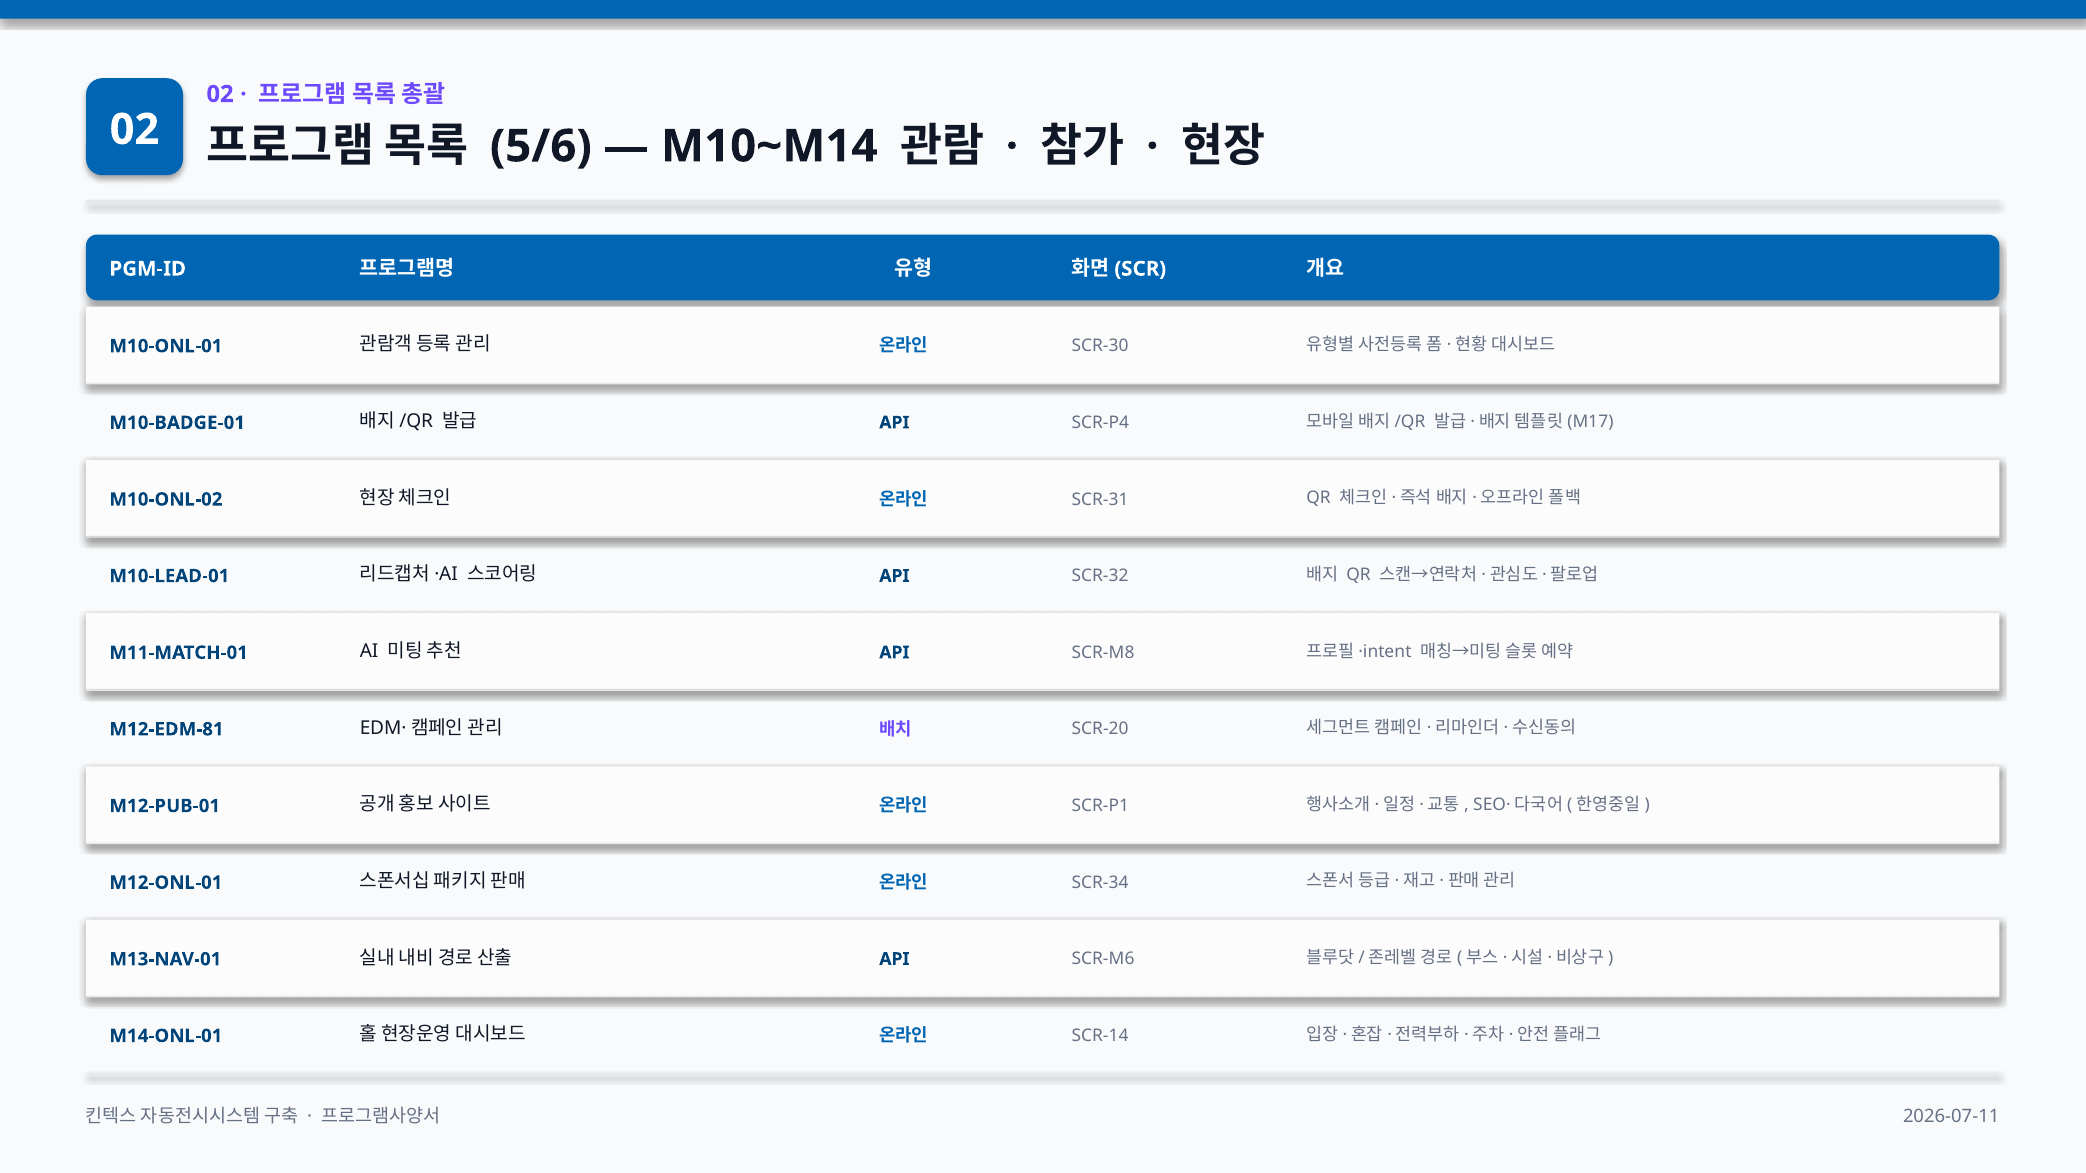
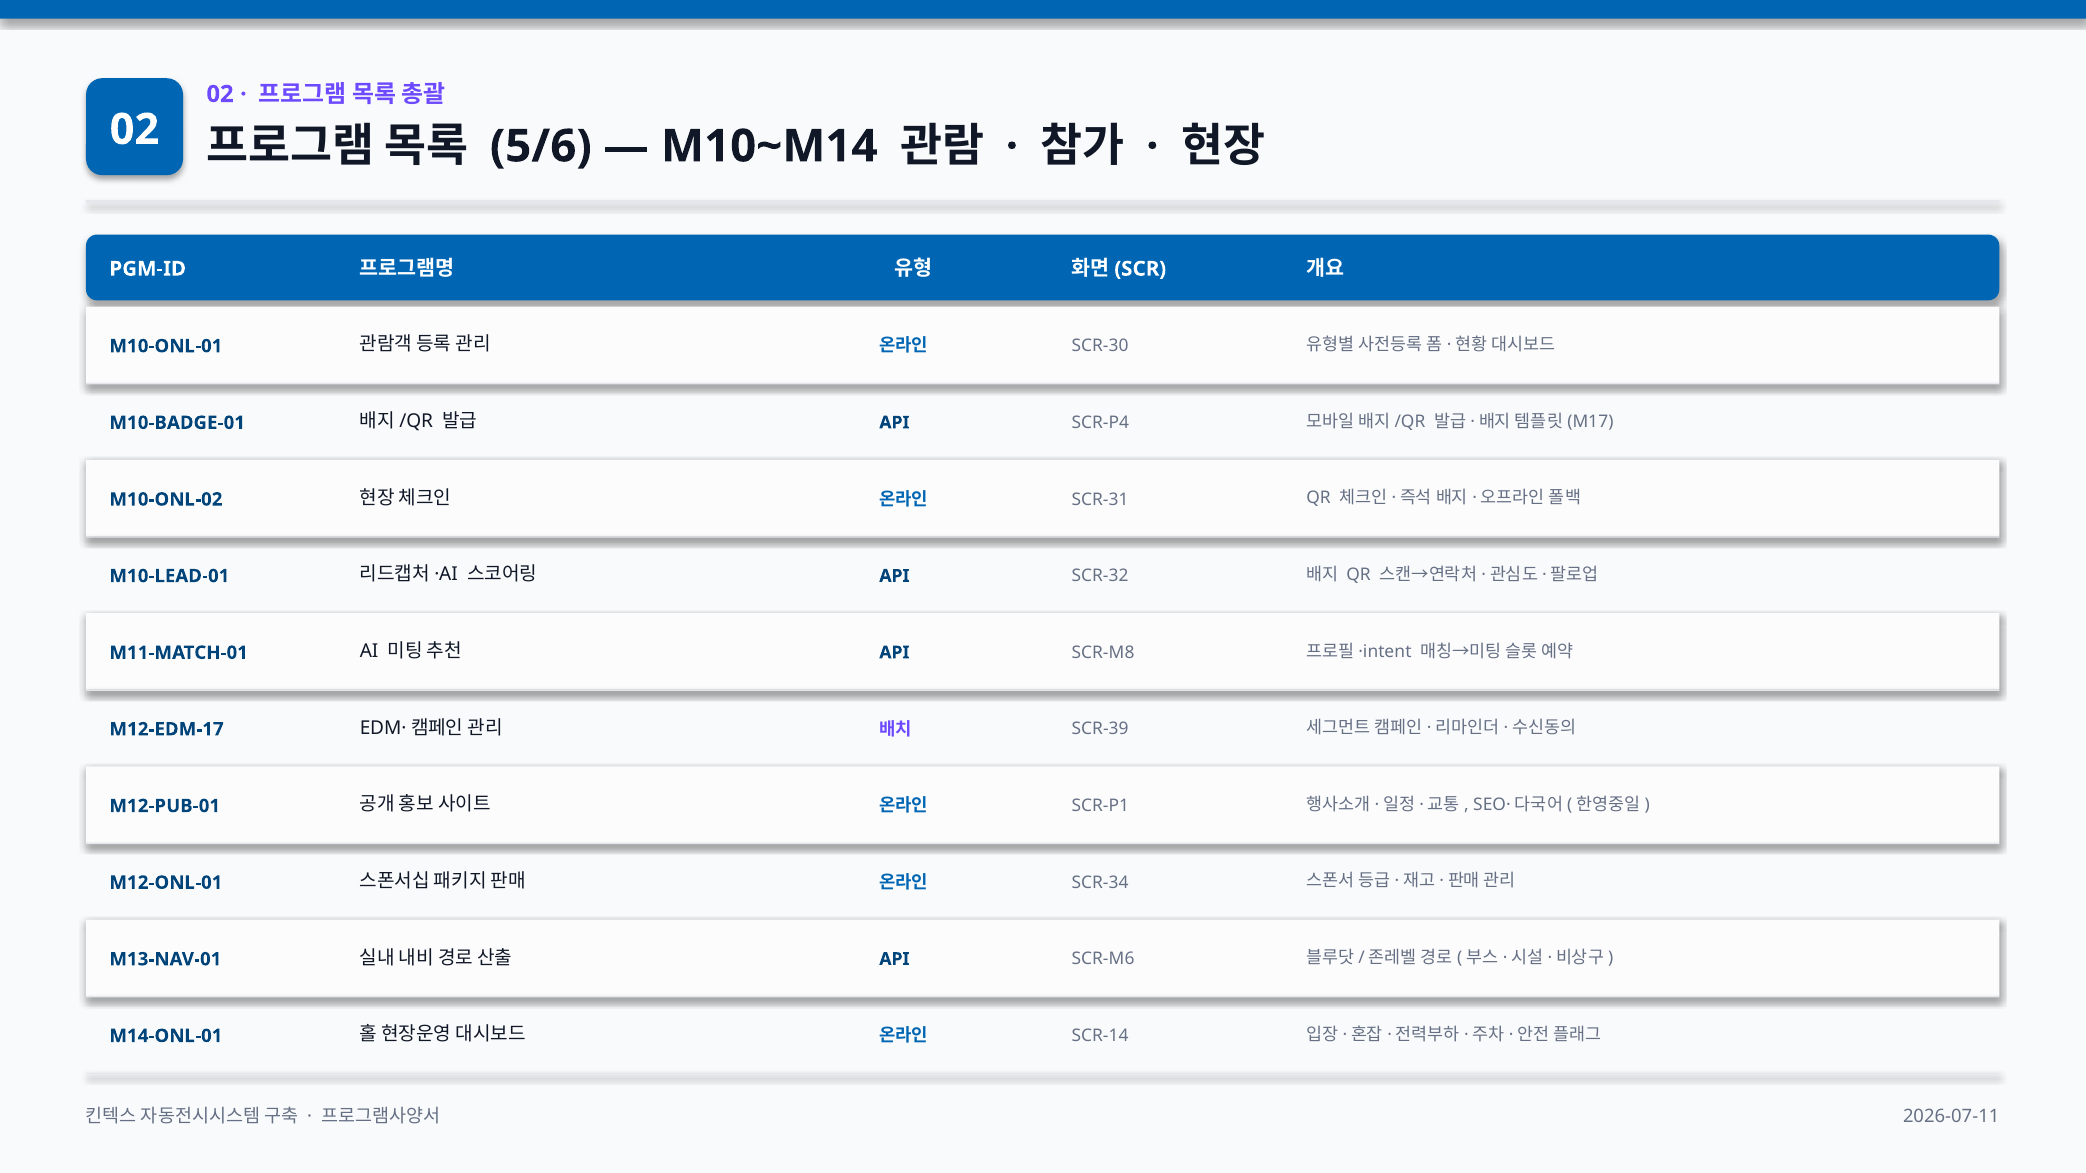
M12-EDM-81: M12-EDM-81 -> M12-EDM-17
SCR-20: SCR-20 -> SCR-39
